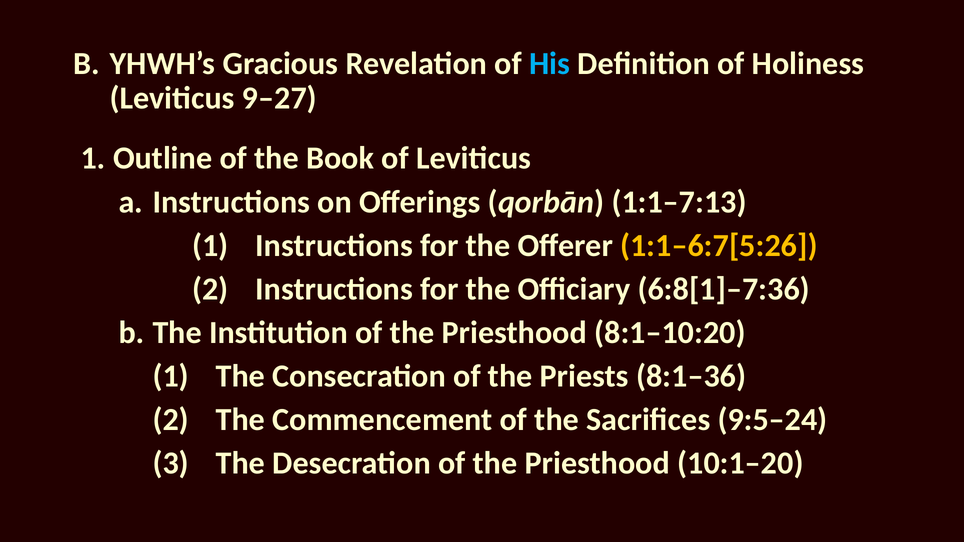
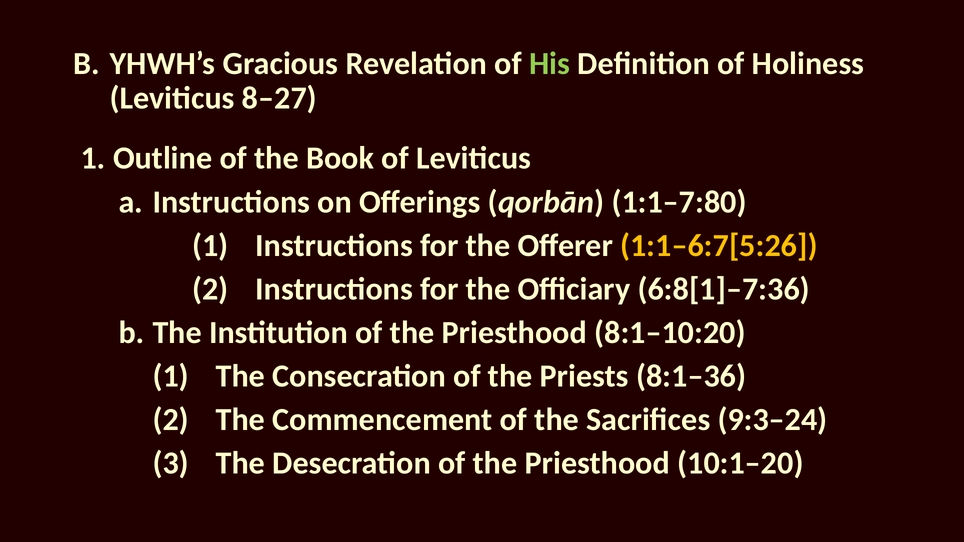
His colour: light blue -> light green
9–27: 9–27 -> 8–27
1:1–7:13: 1:1–7:13 -> 1:1–7:80
9:5–24: 9:5–24 -> 9:3–24
